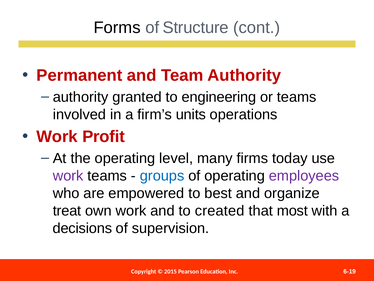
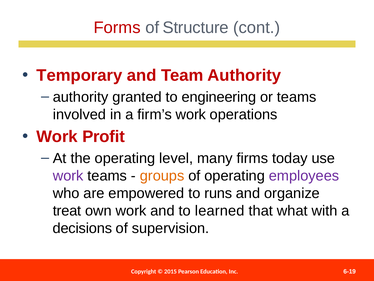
Forms colour: black -> red
Permanent: Permanent -> Temporary
firm’s units: units -> work
groups colour: blue -> orange
best: best -> runs
created: created -> learned
most: most -> what
